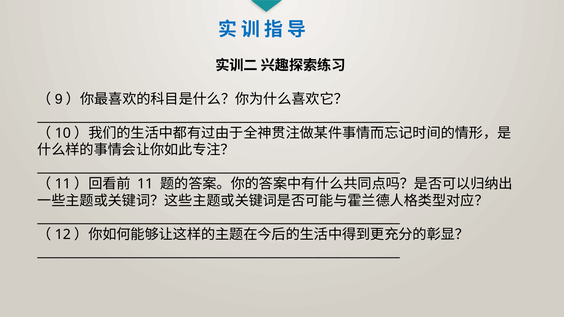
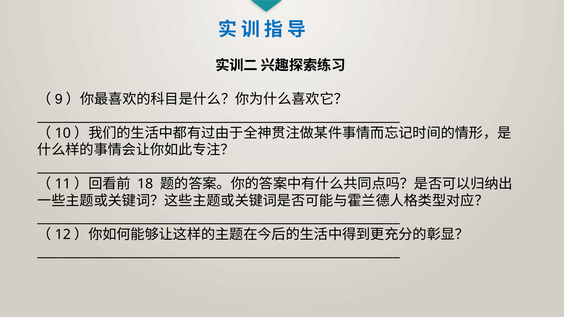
11: 11 -> 18
